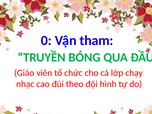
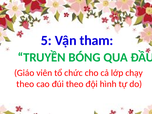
0: 0 -> 5
nhạc at (25, 84): nhạc -> theo
